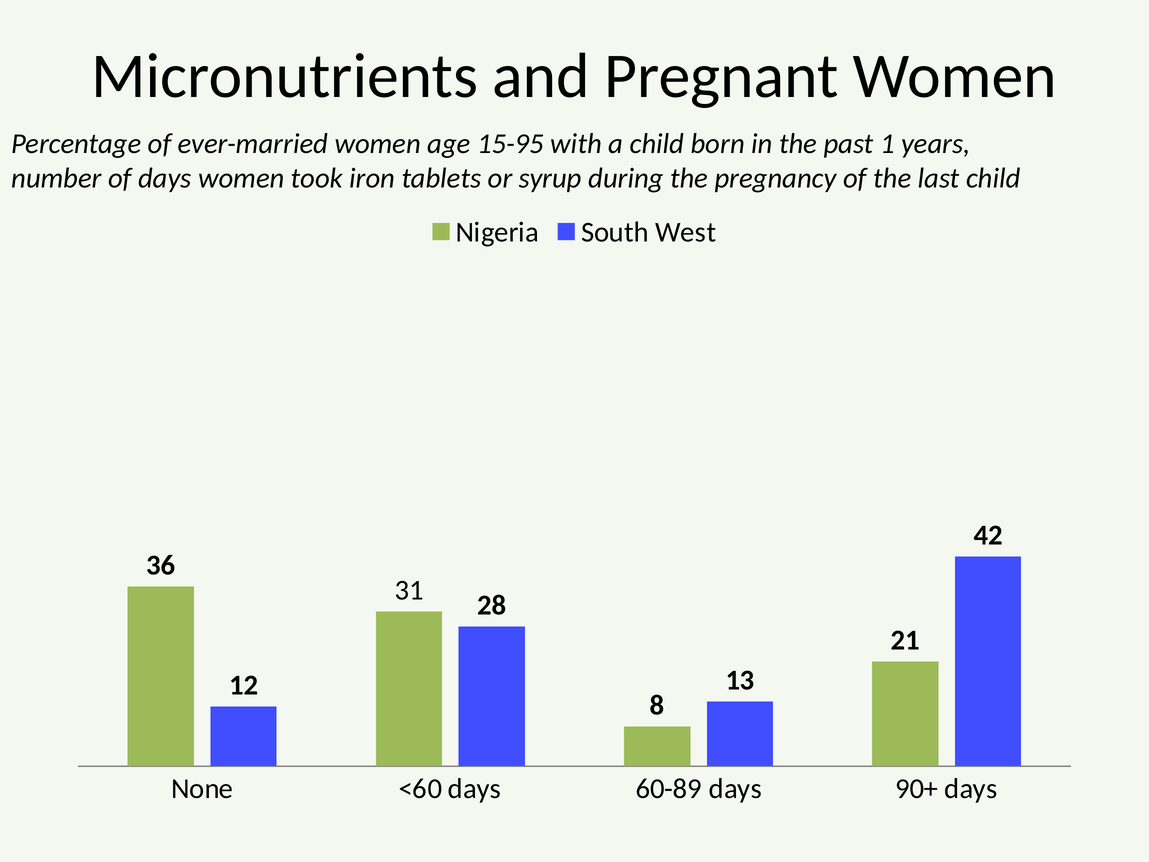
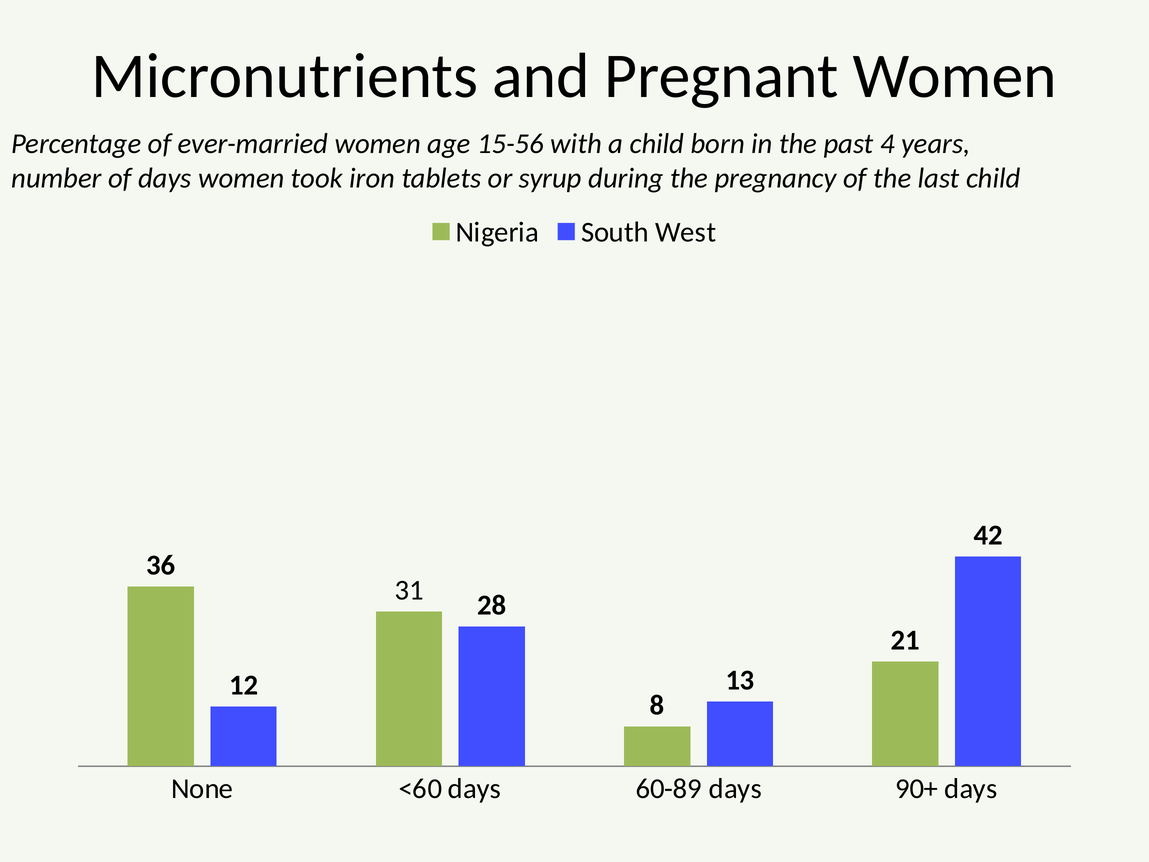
15-95: 15-95 -> 15-56
1: 1 -> 4
